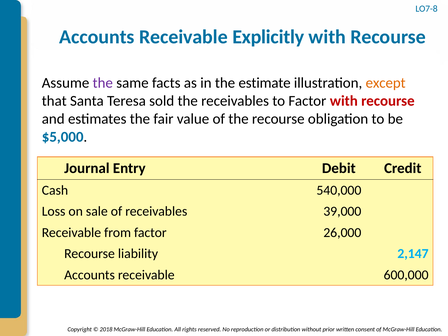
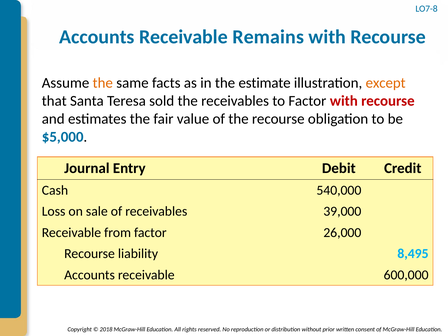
Explicitly: Explicitly -> Remains
the at (103, 83) colour: purple -> orange
2,147: 2,147 -> 8,495
